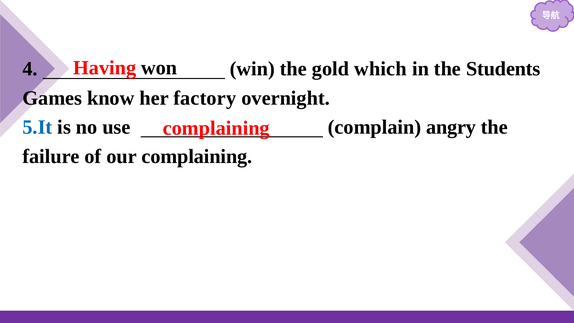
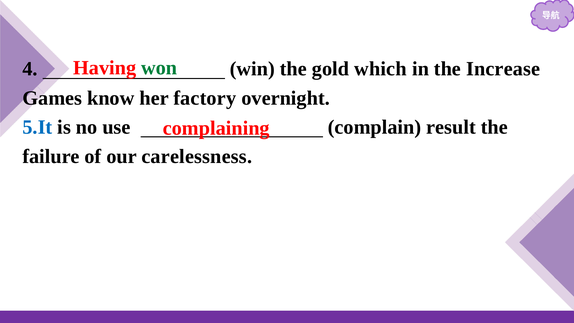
won colour: black -> green
Students: Students -> Increase
angry: angry -> result
our complaining: complaining -> carelessness
